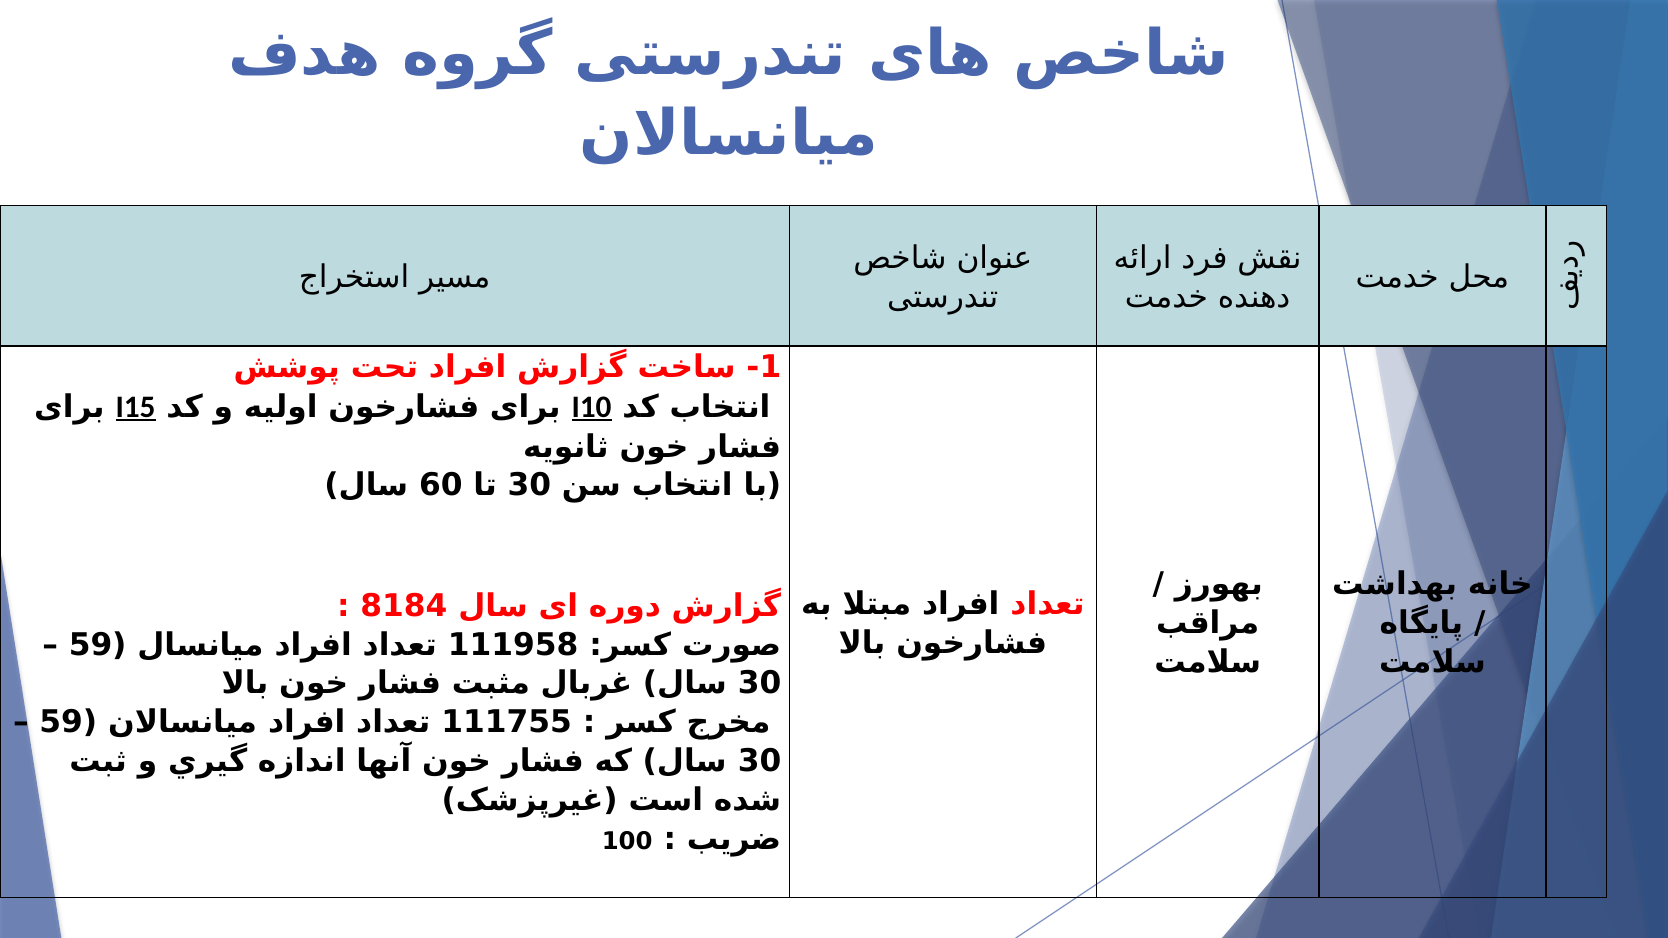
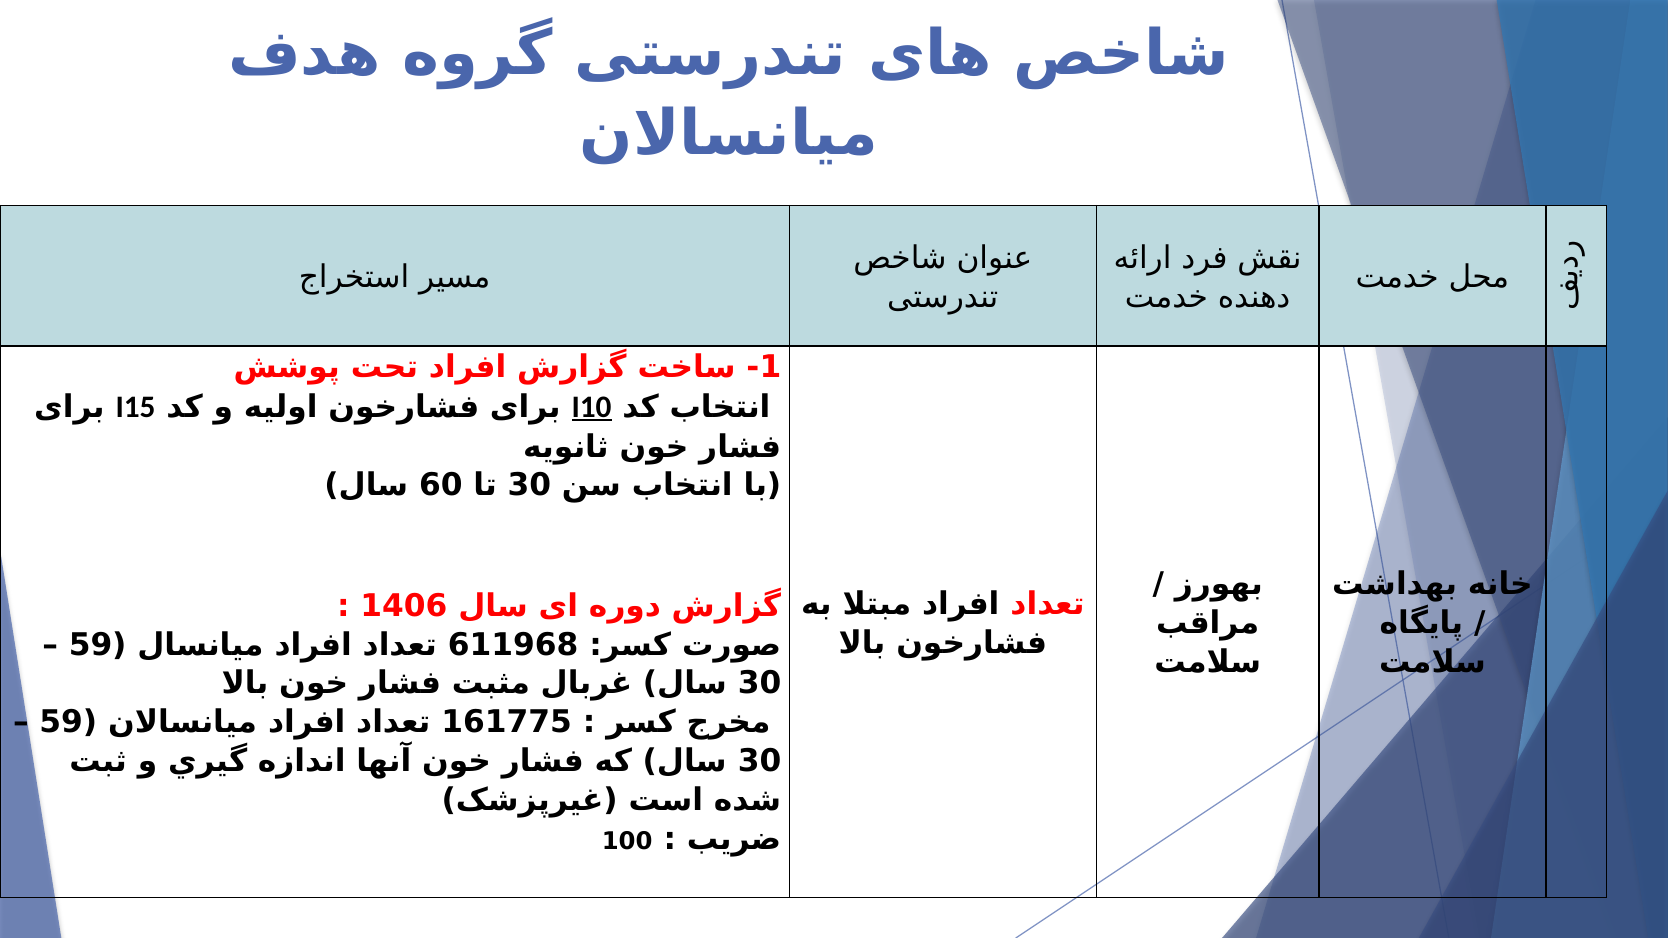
I15 underline: present -> none
8184: 8184 -> 1406
111958: 111958 -> 611968
111755: 111755 -> 161775
